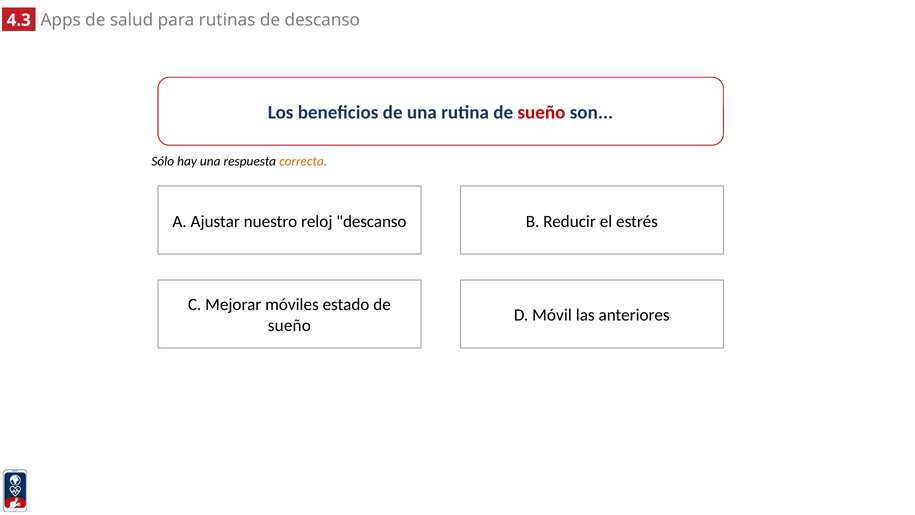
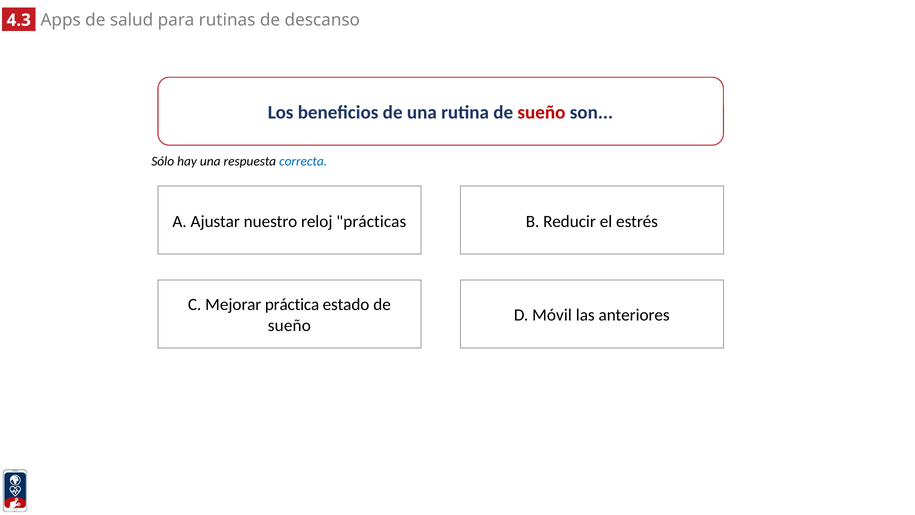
correcta colour: orange -> blue
reloj descanso: descanso -> prácticas
móviles: móviles -> práctica
